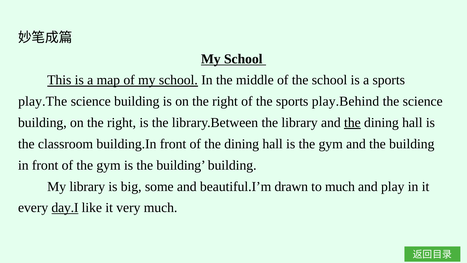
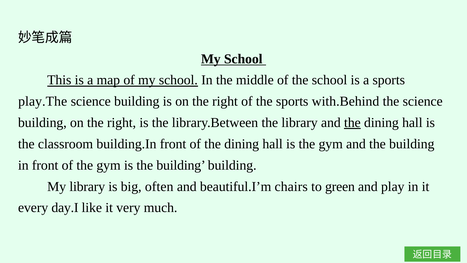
play.Behind: play.Behind -> with.Behind
some: some -> often
drawn: drawn -> chairs
to much: much -> green
day.I underline: present -> none
